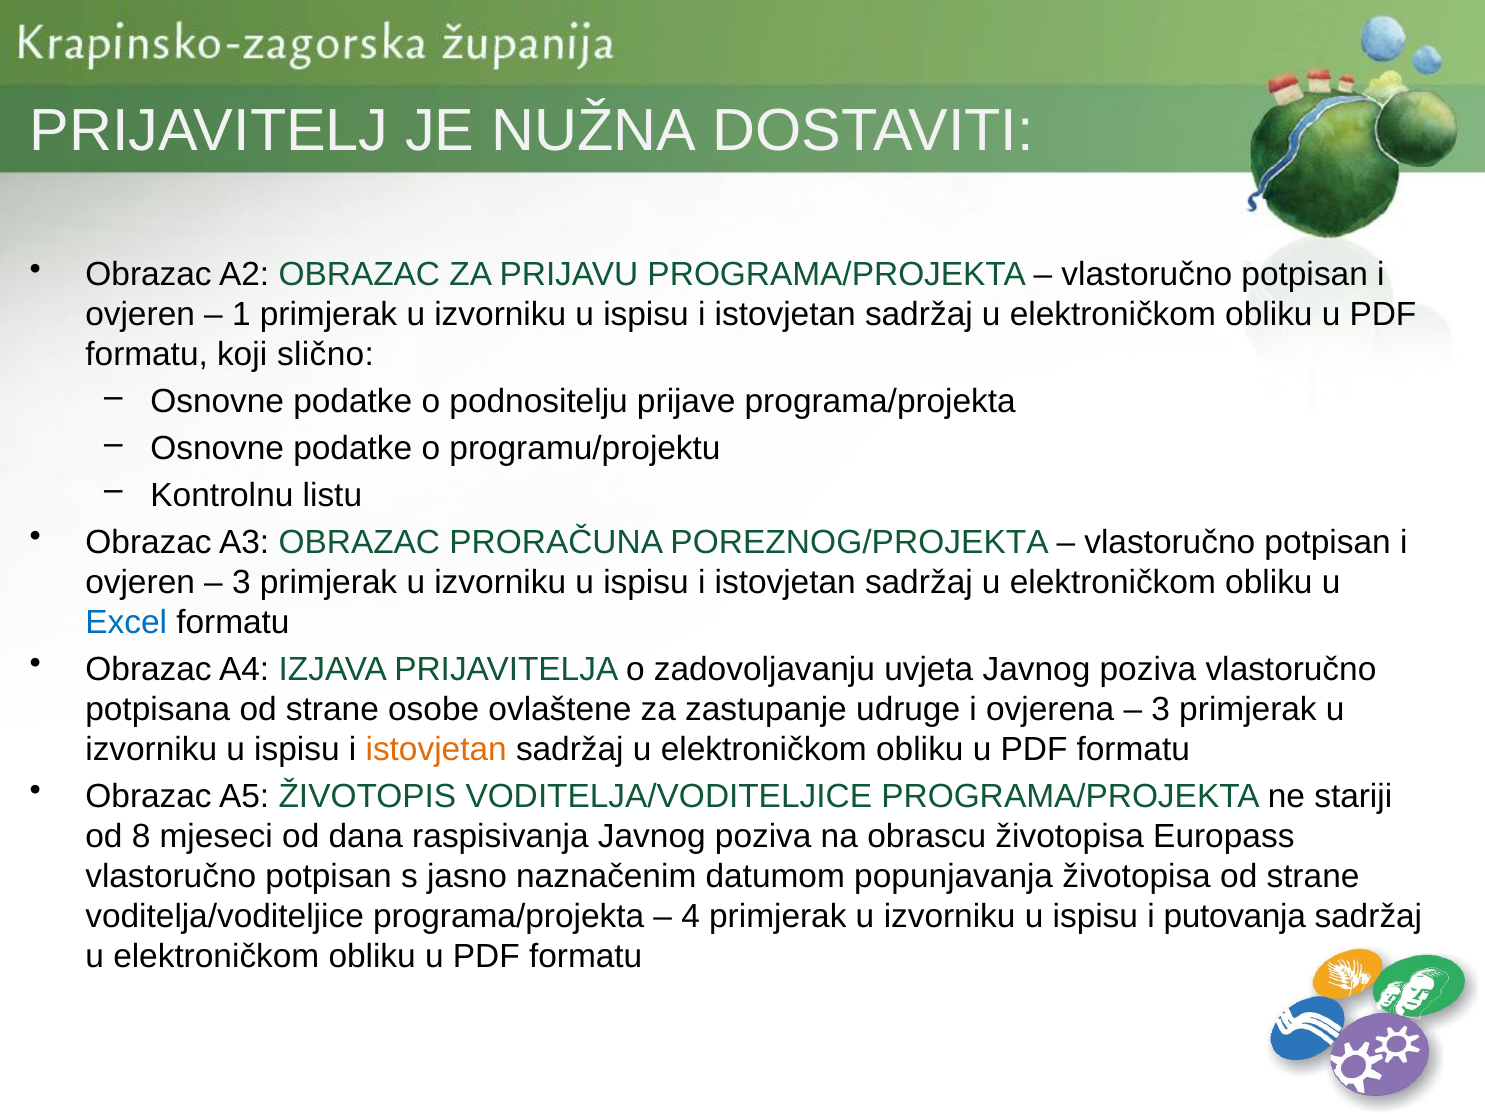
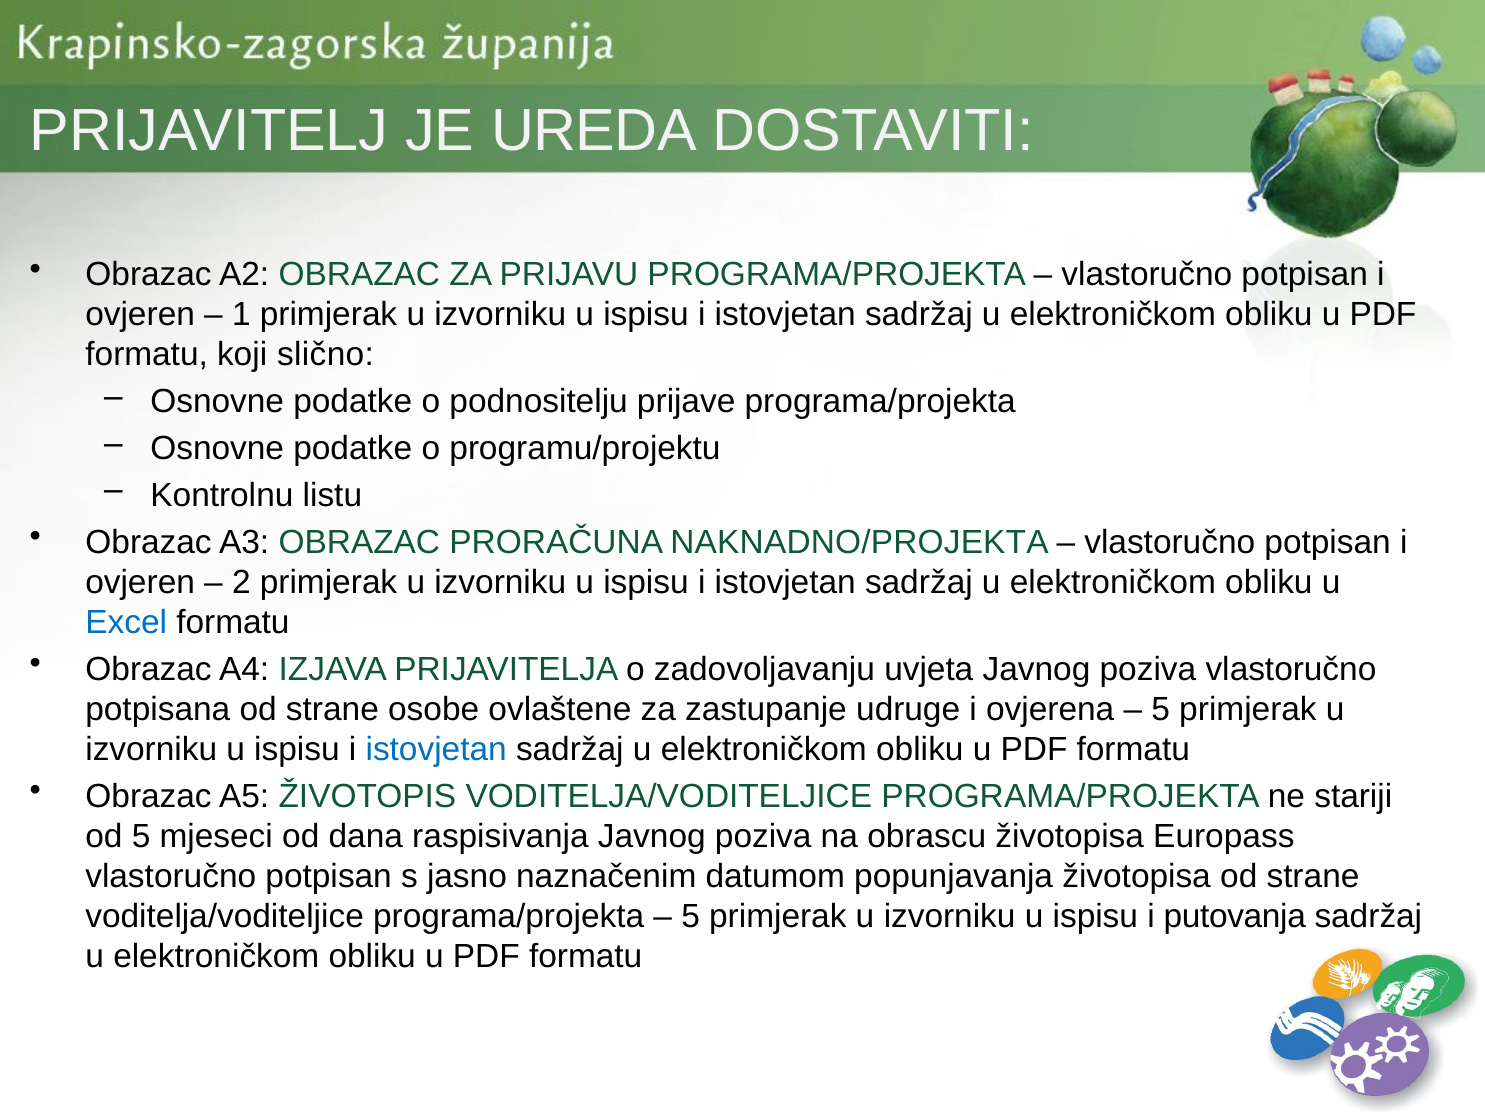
NUŽNA: NUŽNA -> UREDA
POREZNOG/PROJEKTA: POREZNOG/PROJEKTA -> NAKNADNO/PROJEKTA
3 at (241, 582): 3 -> 2
3 at (1161, 710): 3 -> 5
istovjetan at (436, 750) colour: orange -> blue
od 8: 8 -> 5
4 at (691, 917): 4 -> 5
